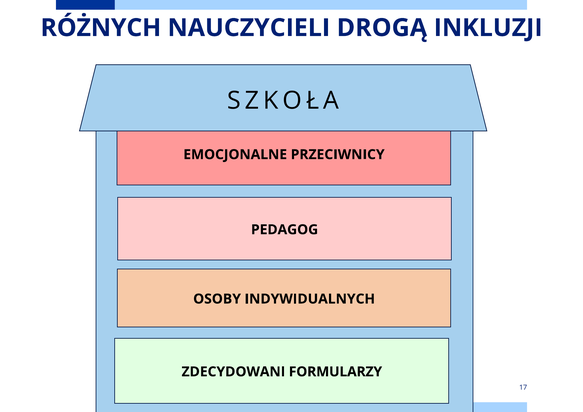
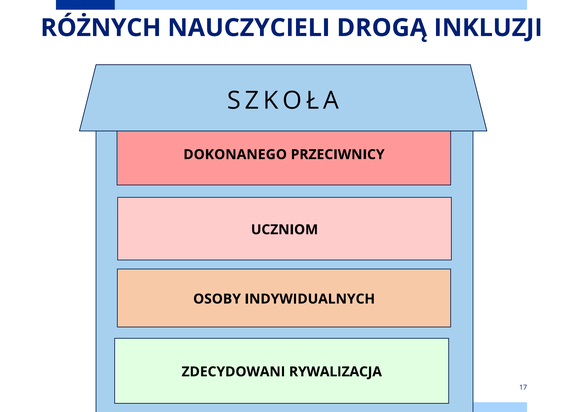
EMOCJONALNE: EMOCJONALNE -> DOKONANEGO
PEDAGOG: PEDAGOG -> UCZNIOM
FORMULARZY: FORMULARZY -> RYWALIZACJA
